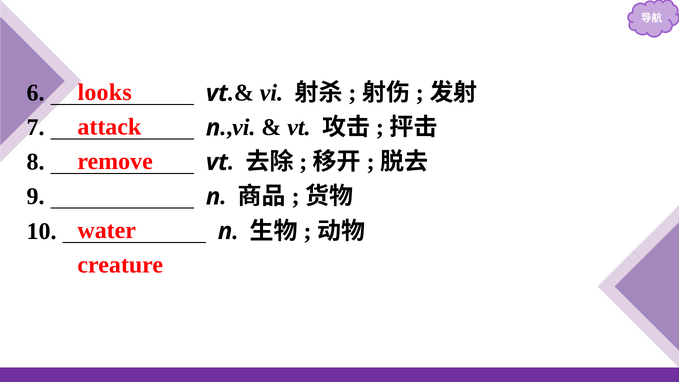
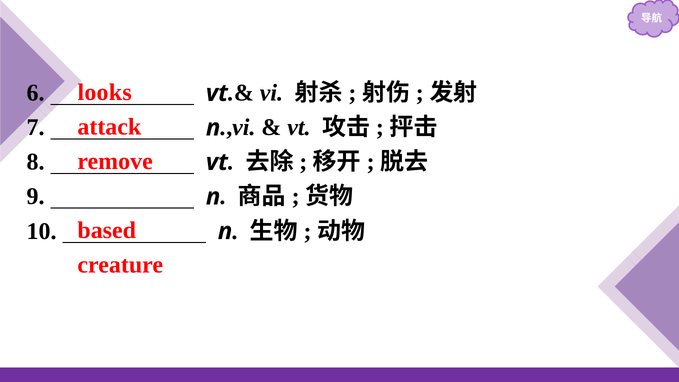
water: water -> based
